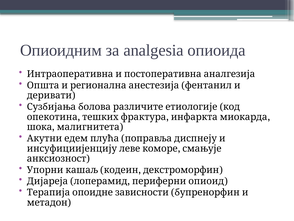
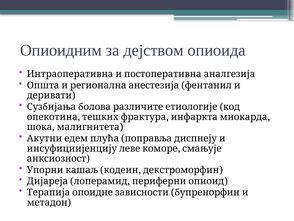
analgesia: analgesia -> дејством
